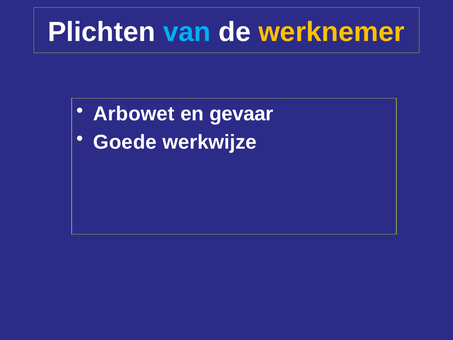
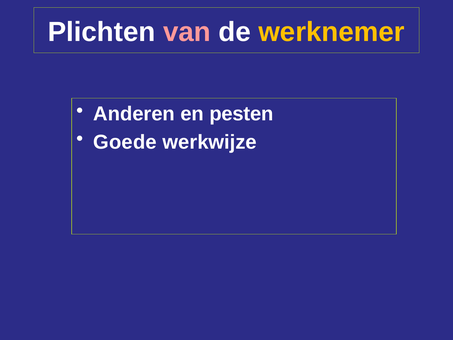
van colour: light blue -> pink
Arbowet: Arbowet -> Anderen
gevaar: gevaar -> pesten
